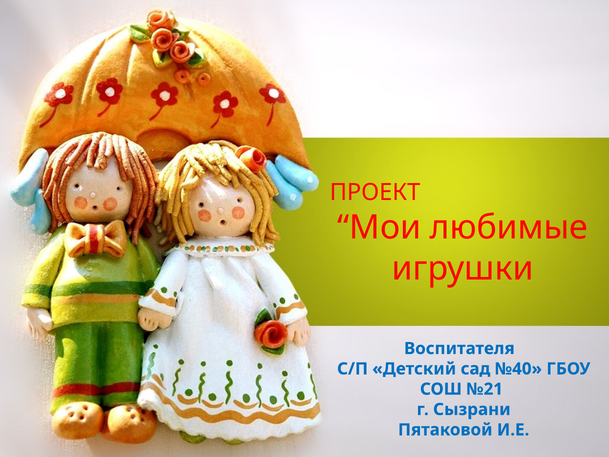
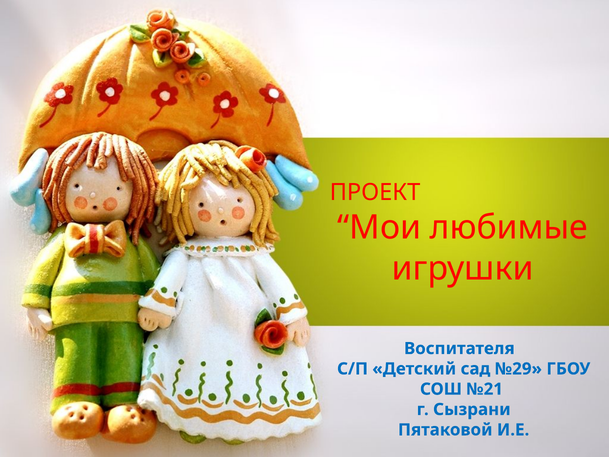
№40: №40 -> №29
